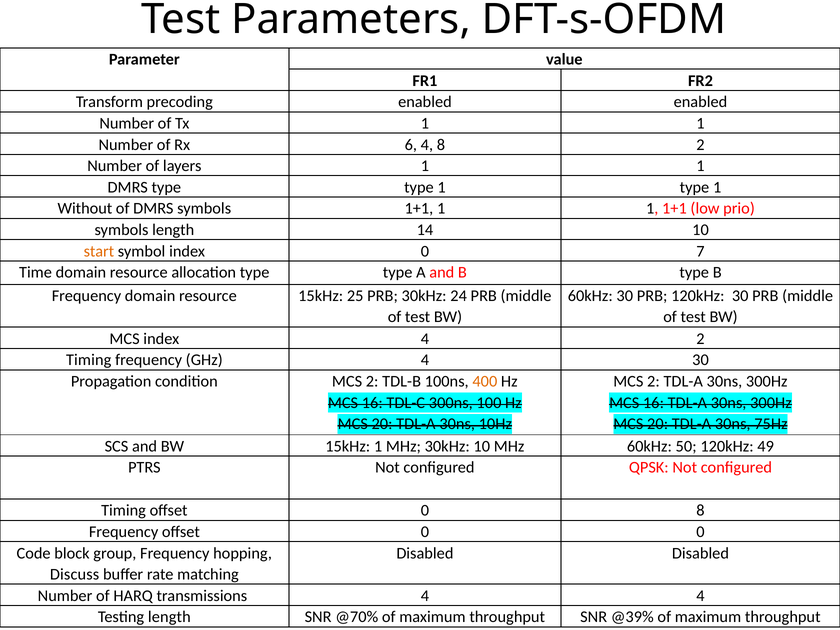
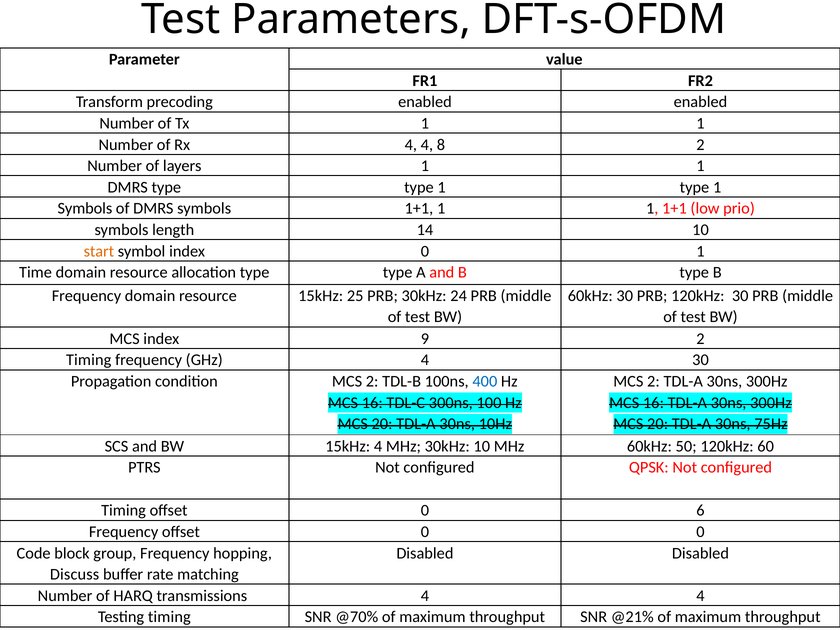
Rx 6: 6 -> 4
Without at (85, 209): Without -> Symbols
0 7: 7 -> 1
index 4: 4 -> 9
400 colour: orange -> blue
15kHz 1: 1 -> 4
49: 49 -> 60
0 8: 8 -> 6
Testing length: length -> timing
@39%: @39% -> @21%
